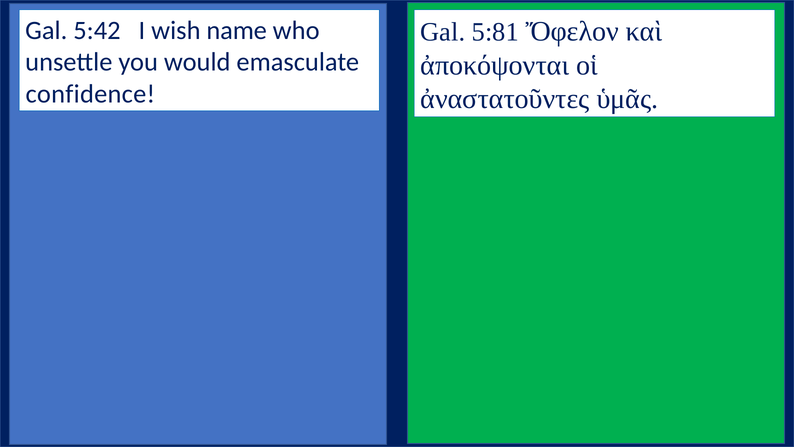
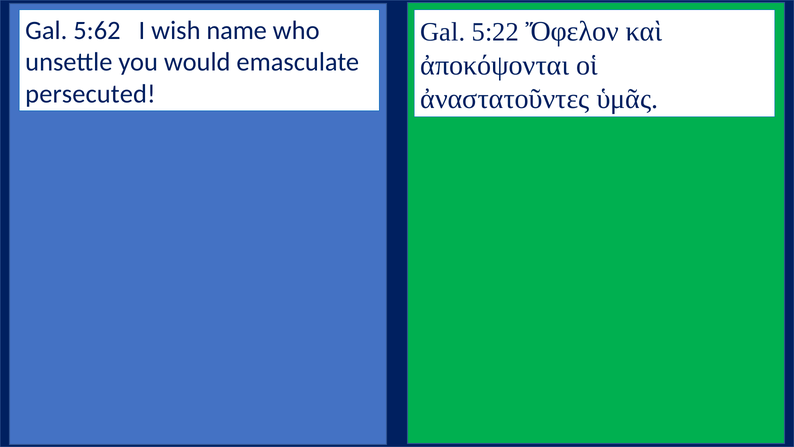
5:42: 5:42 -> 5:62
5:81: 5:81 -> 5:22
confidence: confidence -> persecuted
